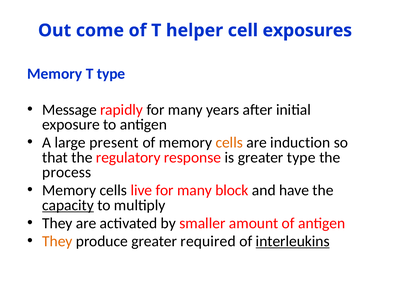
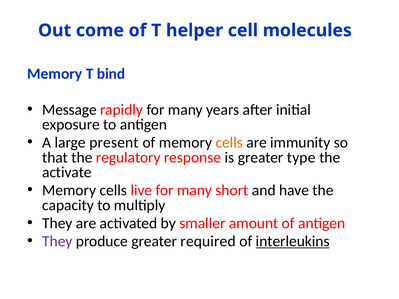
exposures: exposures -> molecules
T type: type -> bind
induction: induction -> immunity
process: process -> activate
block: block -> short
capacity underline: present -> none
They at (57, 241) colour: orange -> purple
